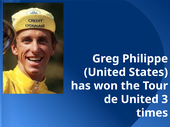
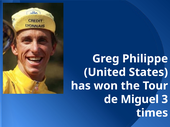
de United: United -> Miguel
